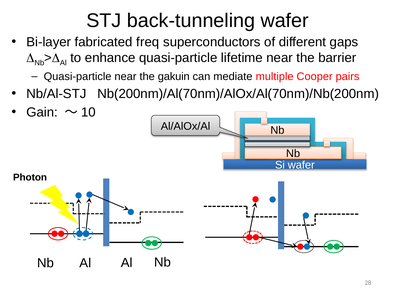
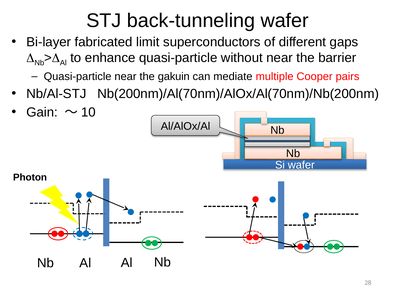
freq: freq -> limit
lifetime: lifetime -> without
